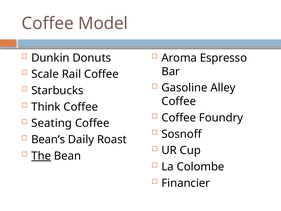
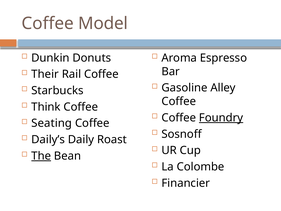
Scale: Scale -> Their
Foundry underline: none -> present
Bean’s: Bean’s -> Daily’s
